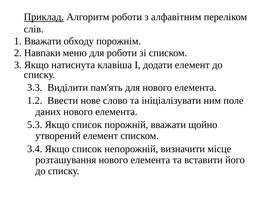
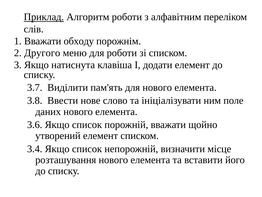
Навпаки: Навпаки -> Другого
3.3: 3.3 -> 3.7
1.2: 1.2 -> 3.8
5.3: 5.3 -> 3.6
